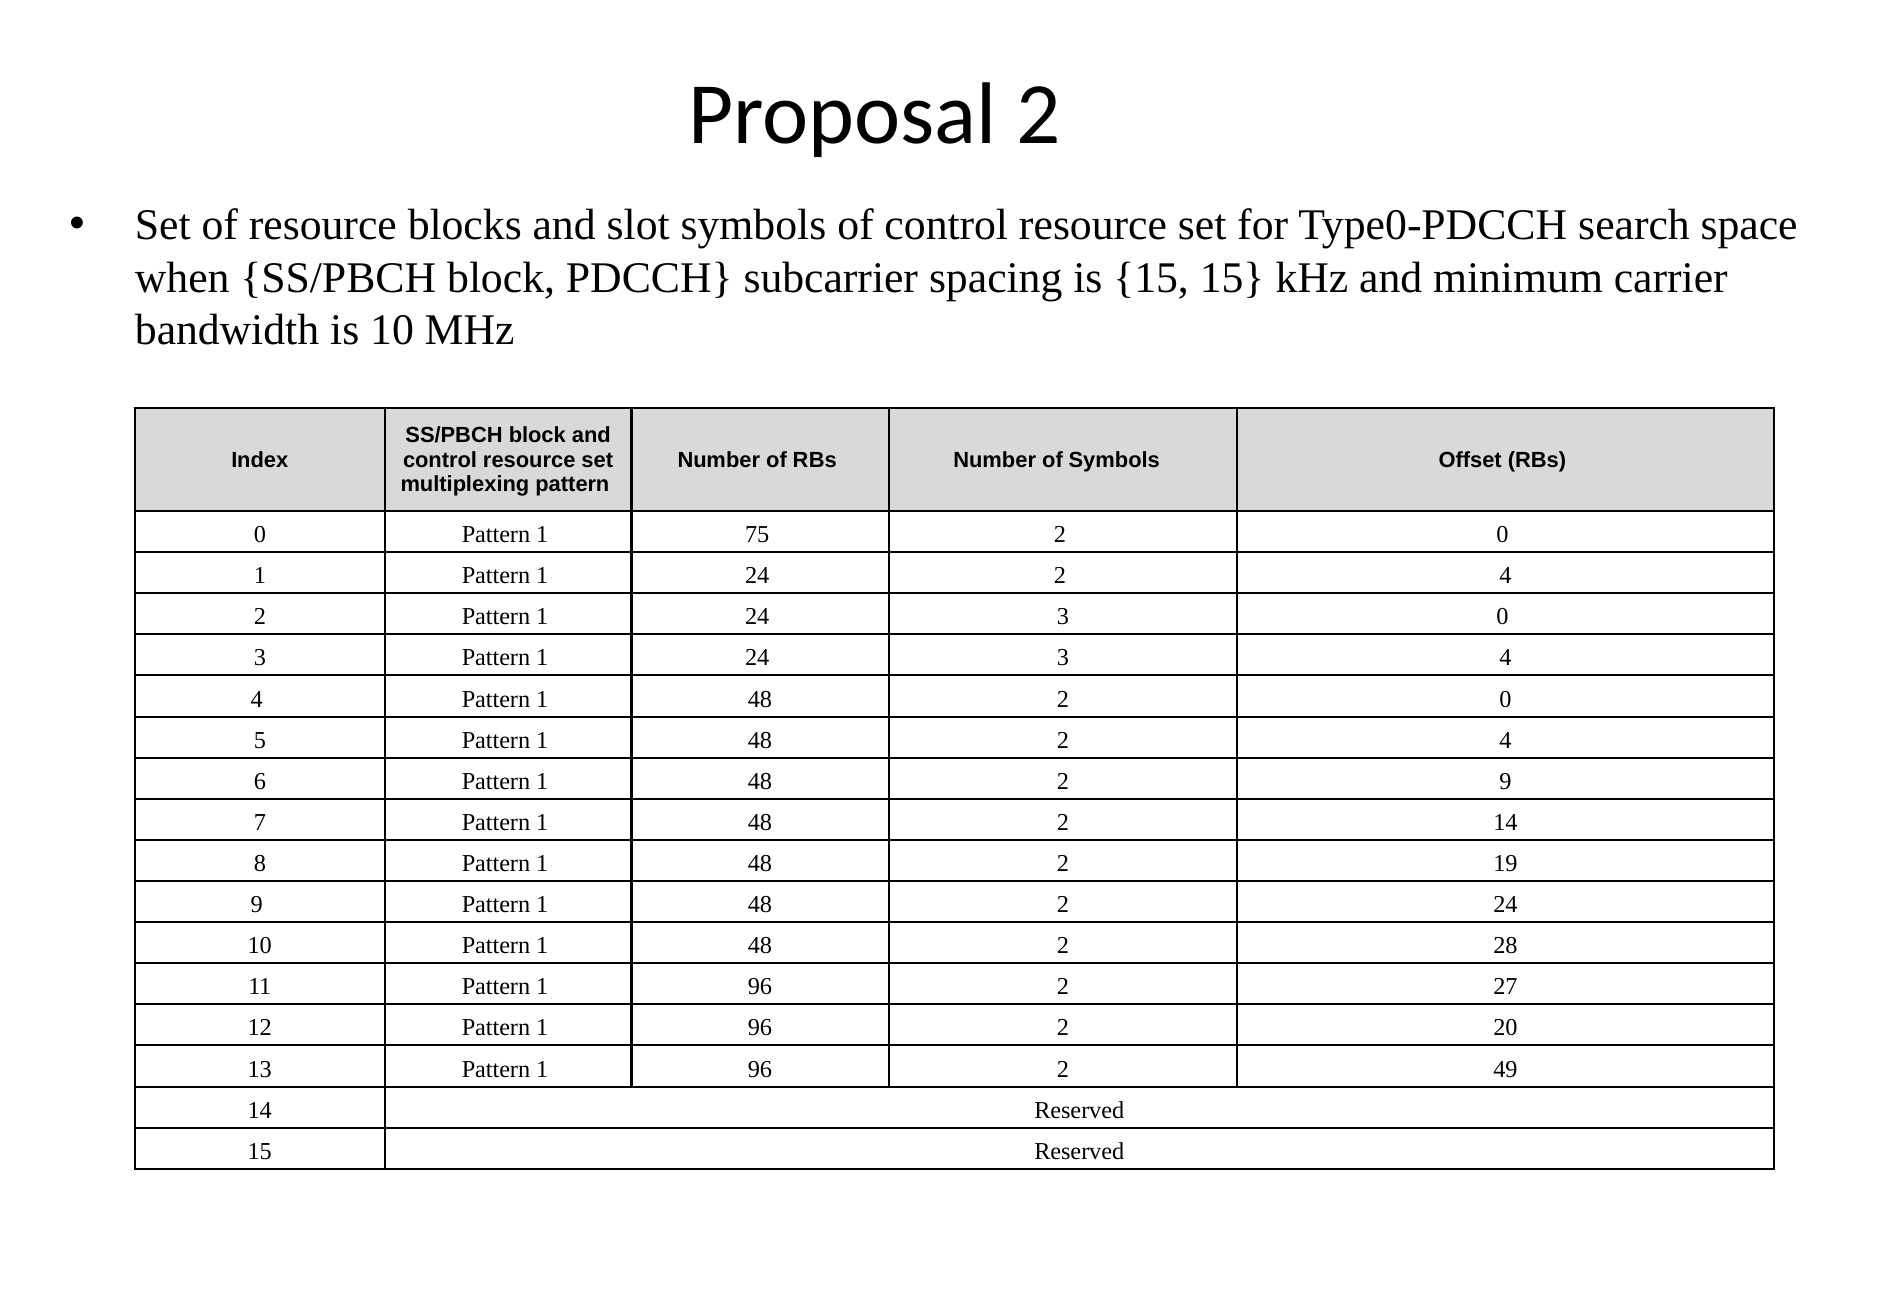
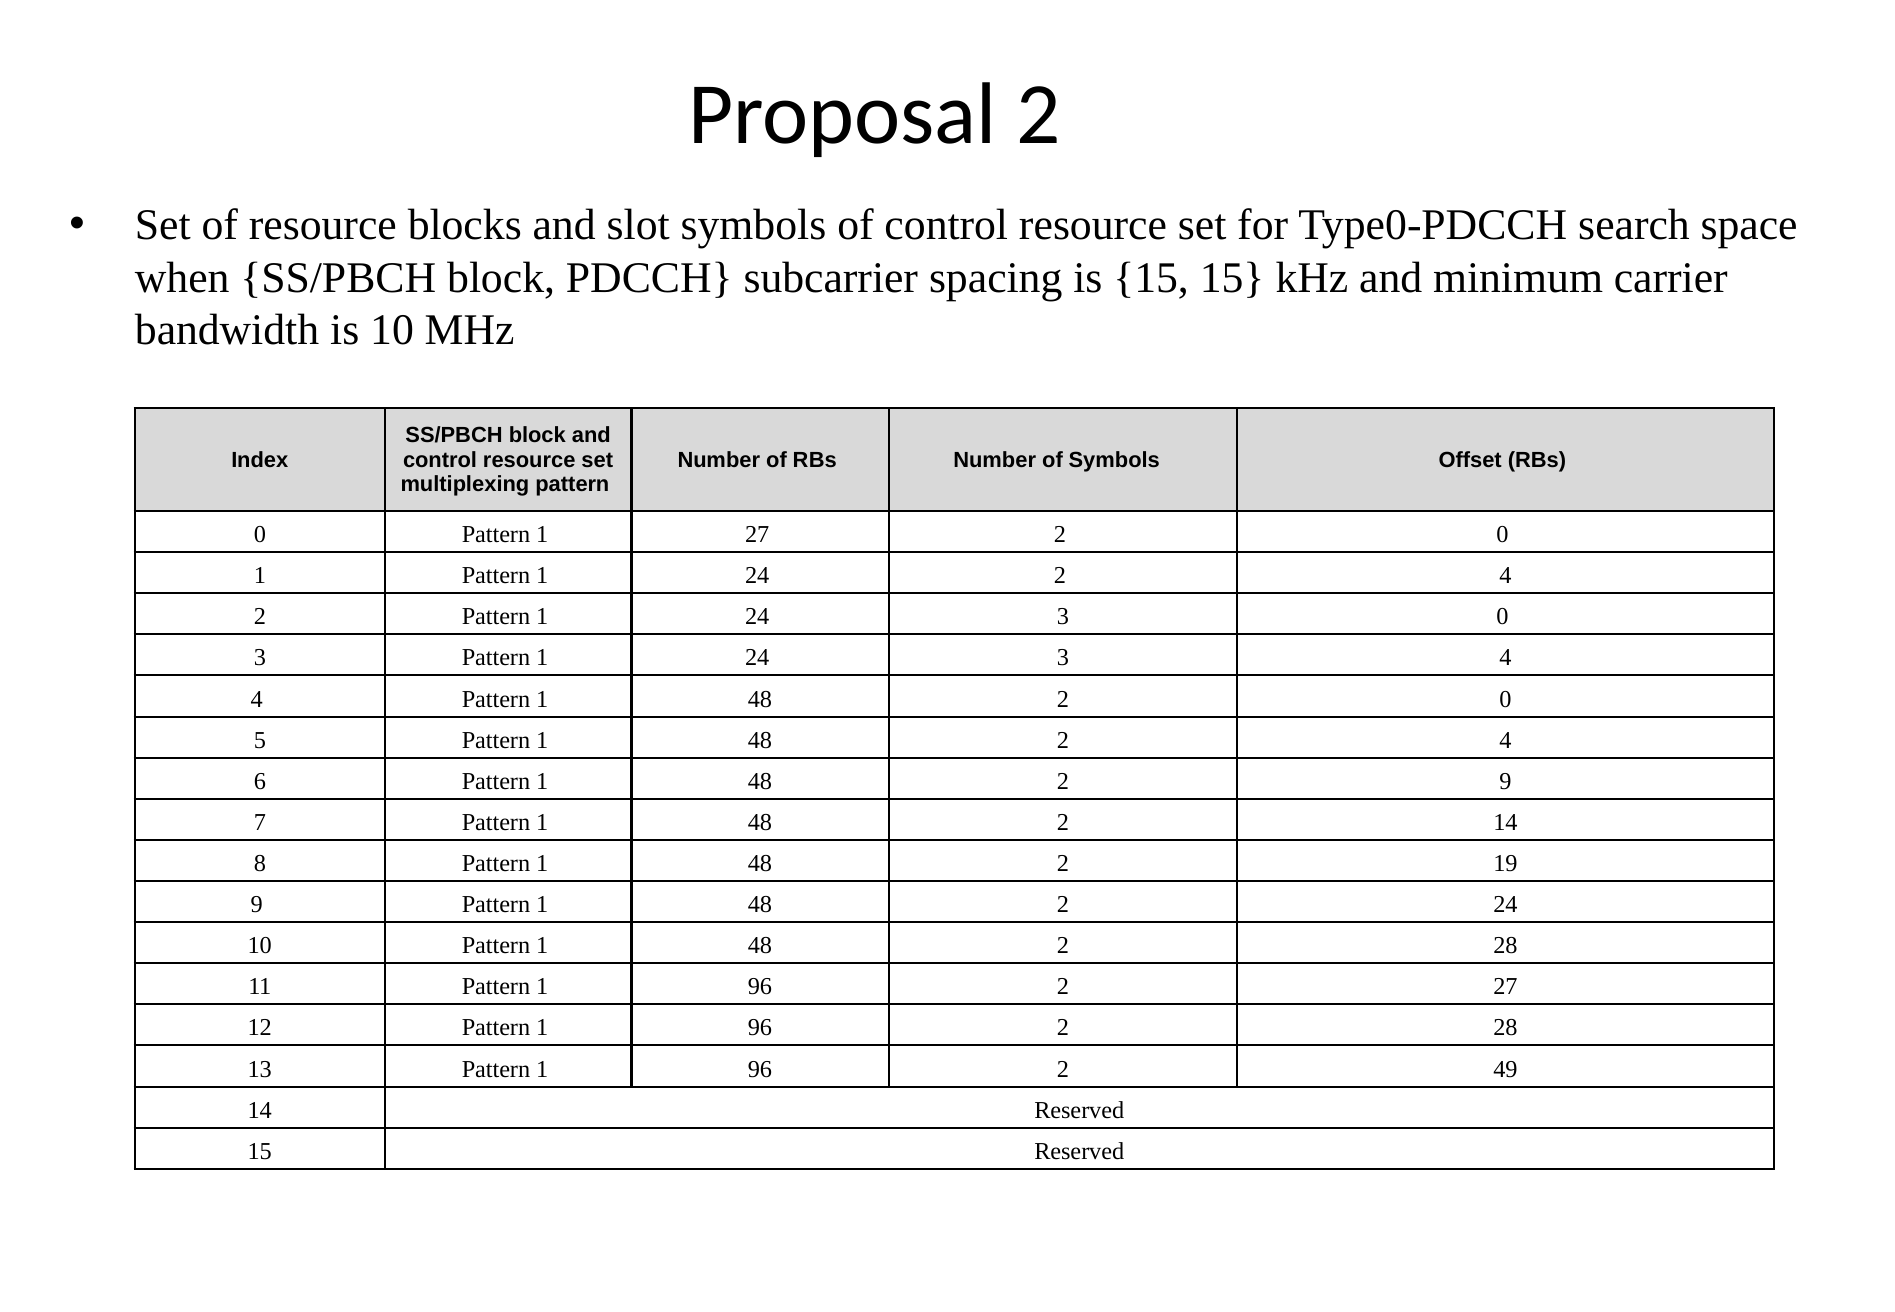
1 75: 75 -> 27
96 2 20: 20 -> 28
